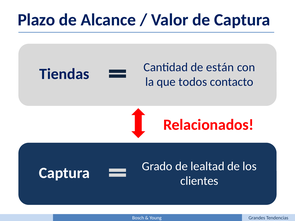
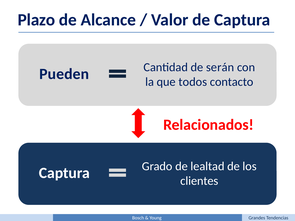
están: están -> serán
Tiendas: Tiendas -> Pueden
